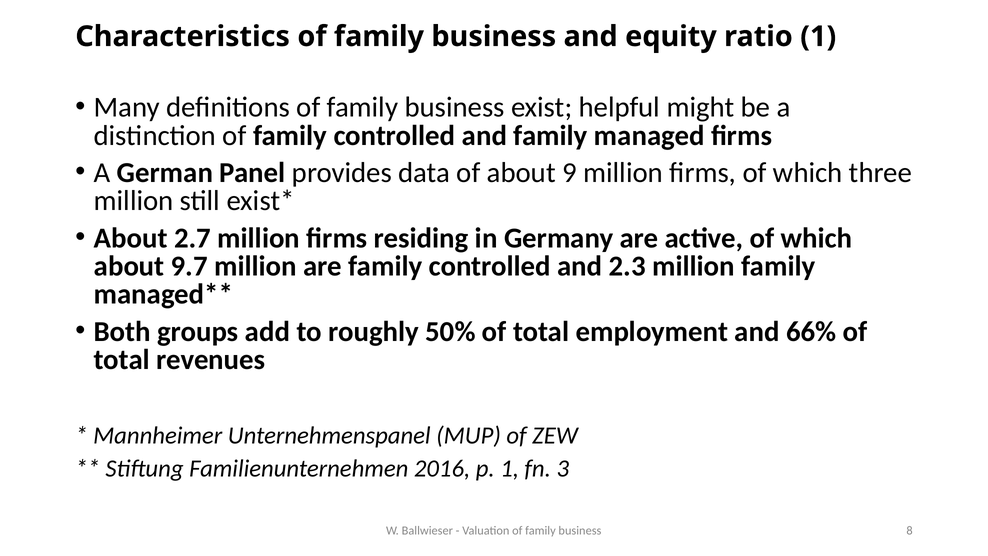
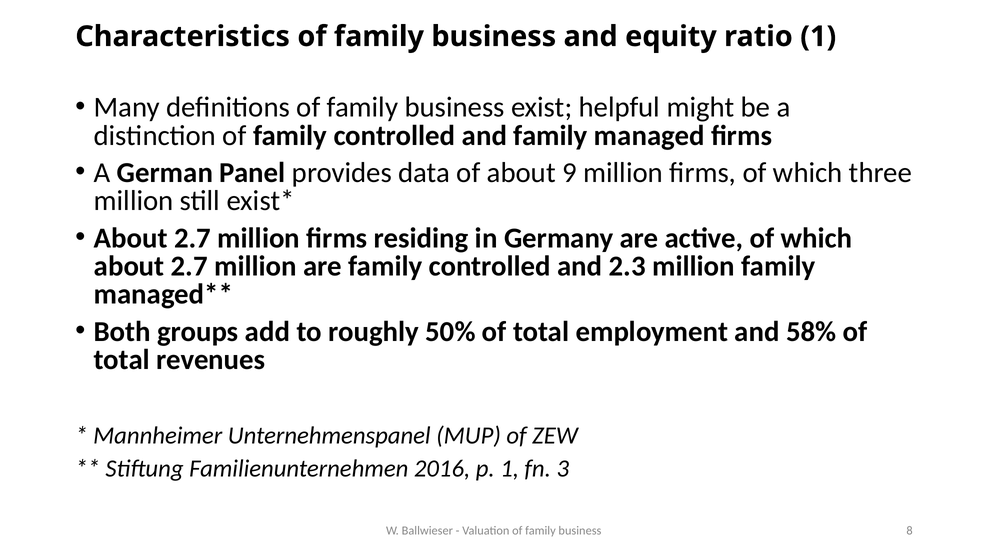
9.7 at (189, 266): 9.7 -> 2.7
66%: 66% -> 58%
